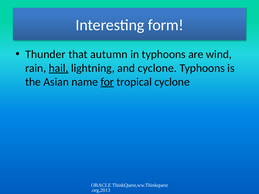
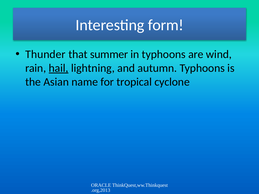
autumn: autumn -> summer
and cyclone: cyclone -> autumn
for underline: present -> none
